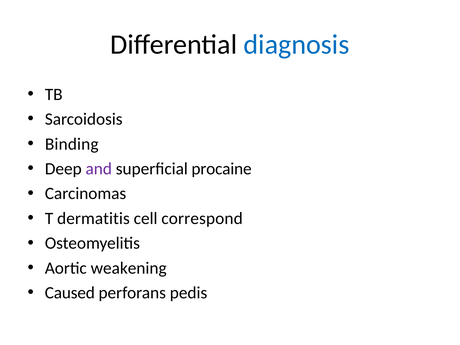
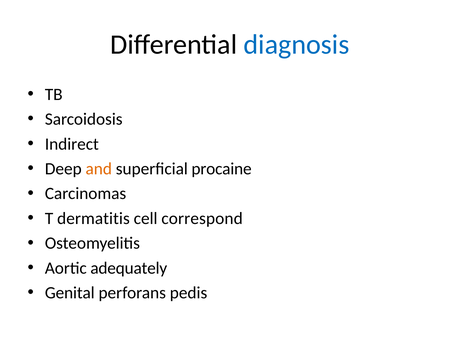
Binding: Binding -> Indirect
and colour: purple -> orange
weakening: weakening -> adequately
Caused: Caused -> Genital
